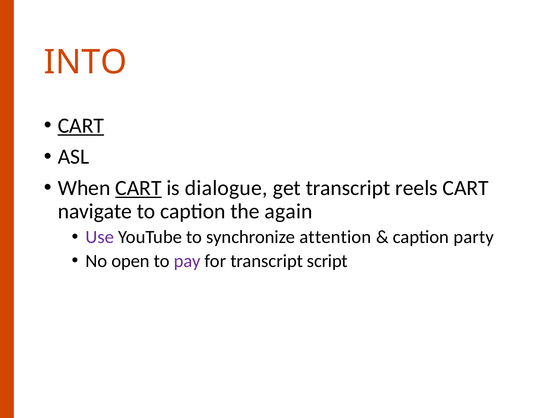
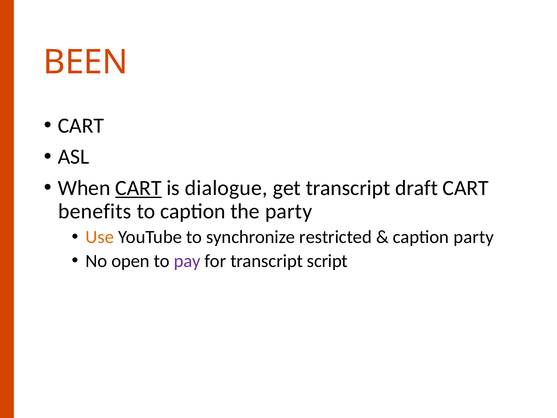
INTO: INTO -> BEEN
CART at (81, 126) underline: present -> none
reels: reels -> draft
navigate: navigate -> benefits
the again: again -> party
Use colour: purple -> orange
attention: attention -> restricted
